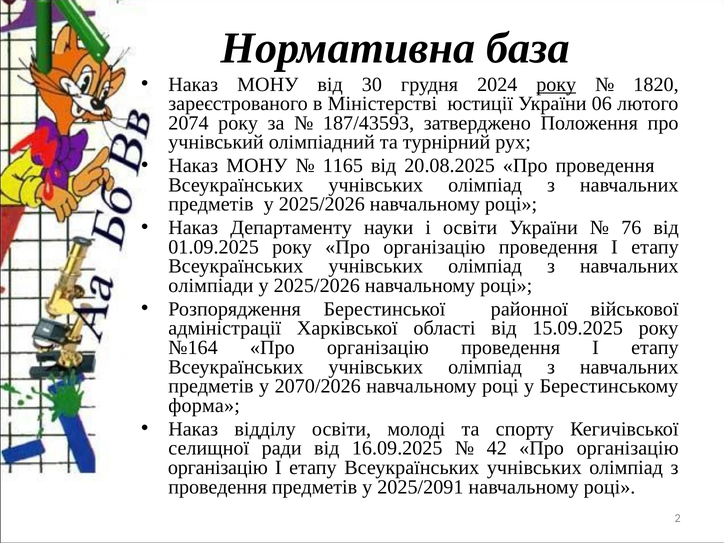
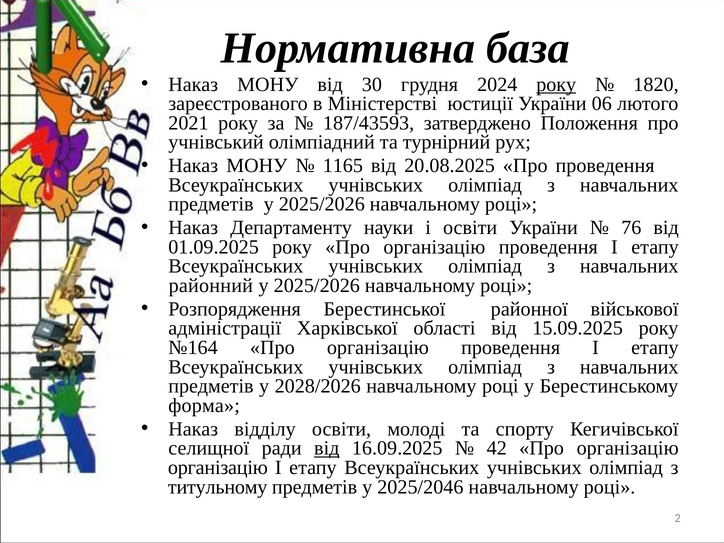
2074: 2074 -> 2021
олімпіади: олімпіади -> районний
2070/2026: 2070/2026 -> 2028/2026
від at (327, 448) underline: none -> present
проведення at (218, 487): проведення -> титульному
2025/2091: 2025/2091 -> 2025/2046
